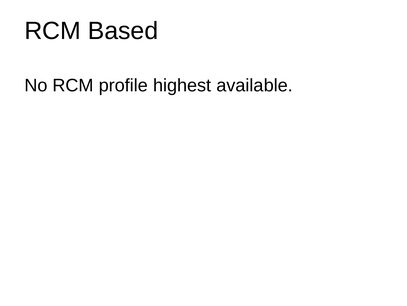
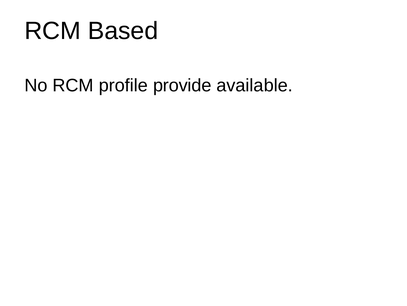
highest: highest -> provide
